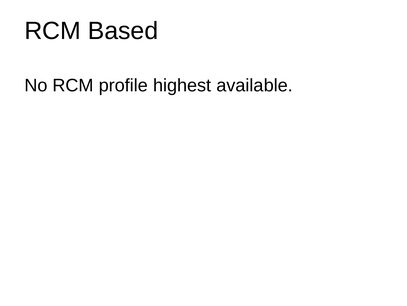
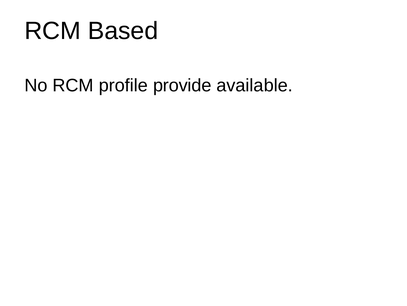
highest: highest -> provide
